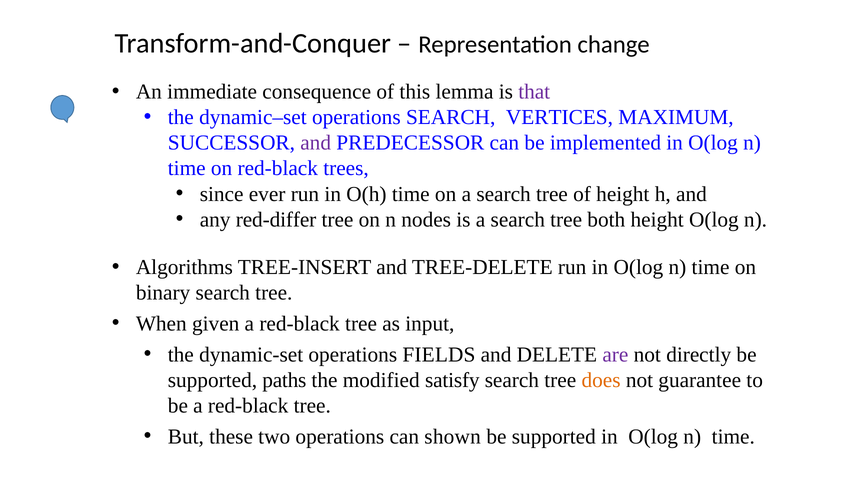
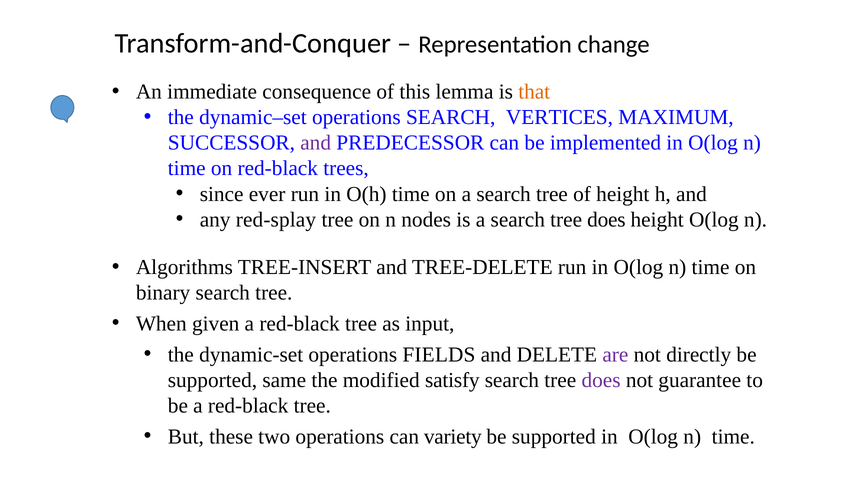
that colour: purple -> orange
red-differ: red-differ -> red-splay
a search tree both: both -> does
paths: paths -> same
does at (601, 380) colour: orange -> purple
shown: shown -> variety
